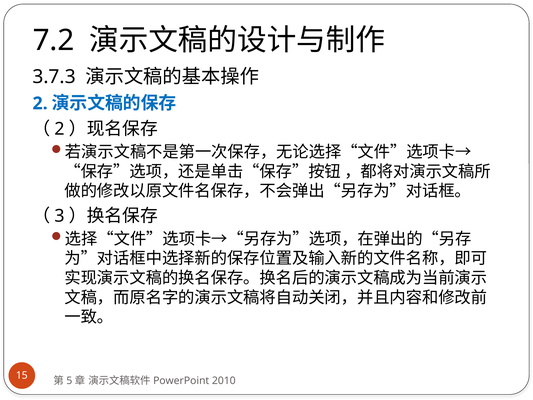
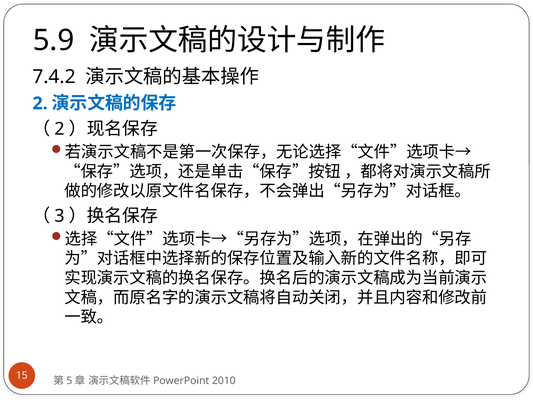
7.2: 7.2 -> 5.9
3.7.3: 3.7.3 -> 7.4.2
